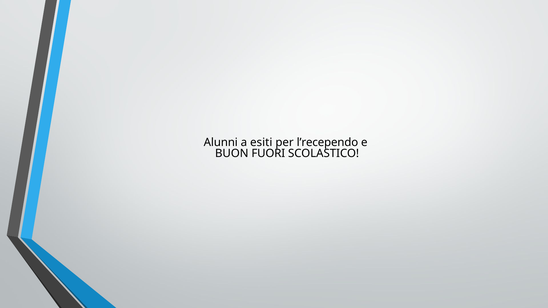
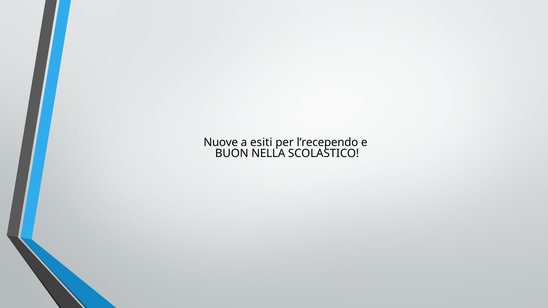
Alunni: Alunni -> Nuove
FUORI: FUORI -> NELLA
